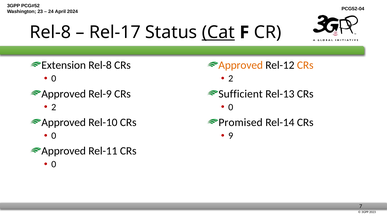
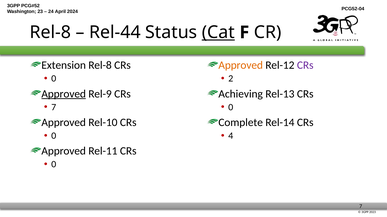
Rel-17: Rel-17 -> Rel-44
CRs at (305, 65) colour: orange -> purple
Approved at (64, 94) underline: none -> present
Sufficient: Sufficient -> Achieving
2 at (54, 107): 2 -> 7
Promised: Promised -> Complete
9: 9 -> 4
